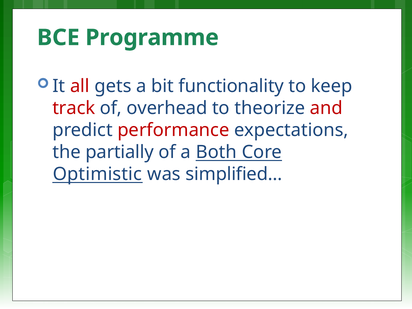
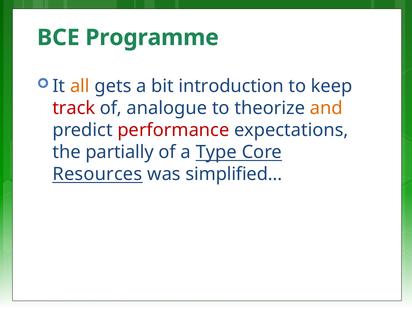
all colour: red -> orange
functionality: functionality -> introduction
overhead: overhead -> analogue
and colour: red -> orange
Both: Both -> Type
Optimistic: Optimistic -> Resources
